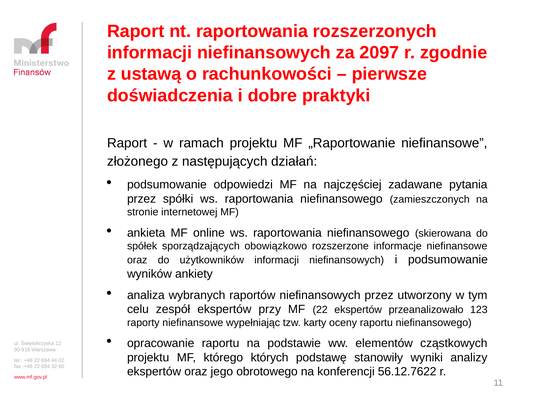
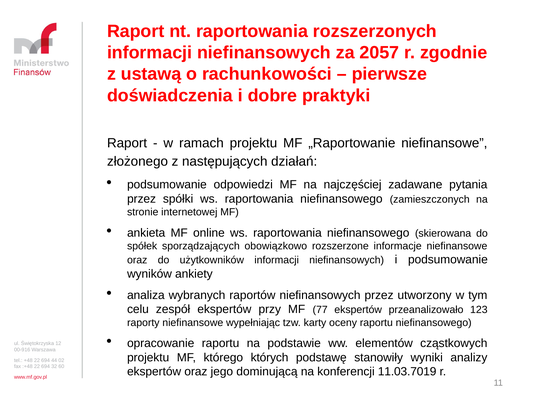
2097: 2097 -> 2057
MF 22: 22 -> 77
obrotowego: obrotowego -> dominującą
56.12.7622: 56.12.7622 -> 11.03.7019
